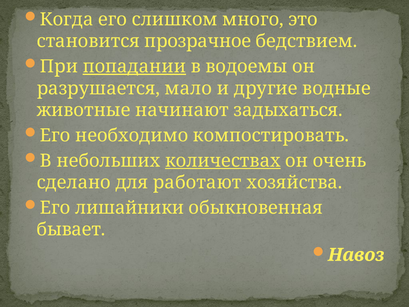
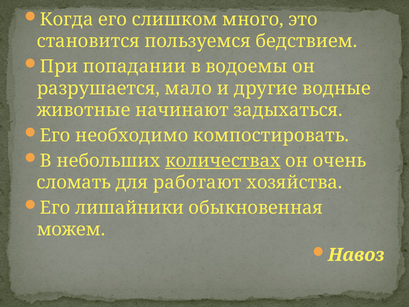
прозрачное: прозрачное -> пользуемся
попадании underline: present -> none
сделано: сделано -> сломать
бывает: бывает -> можем
